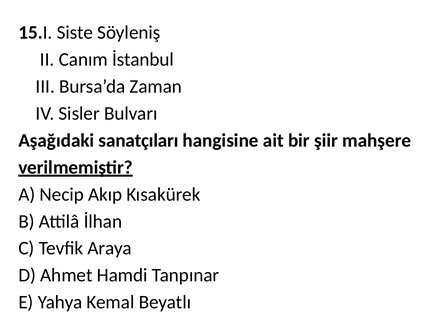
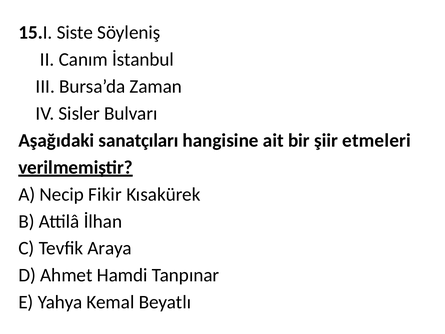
mahşere: mahşere -> etmeleri
Akıp: Akıp -> Fikir
